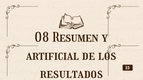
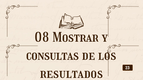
Resumen: Resumen -> Mostrar
artificial: artificial -> consultas
